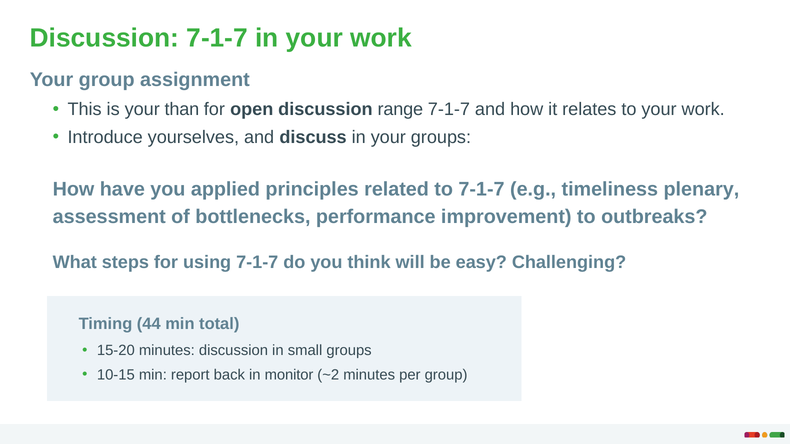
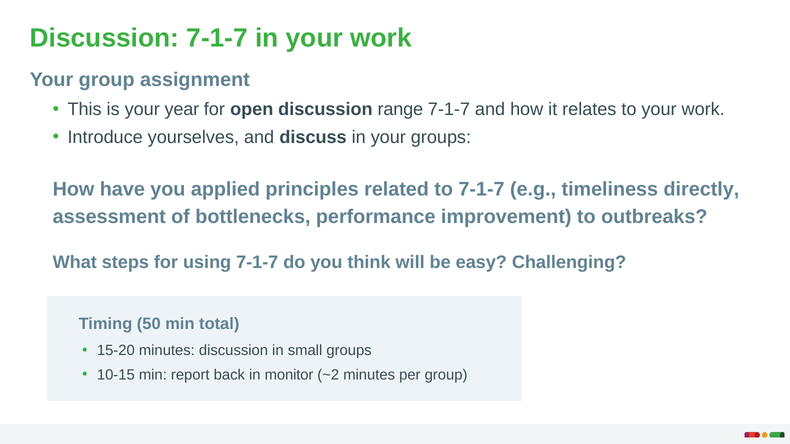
than: than -> year
plenary: plenary -> directly
44: 44 -> 50
